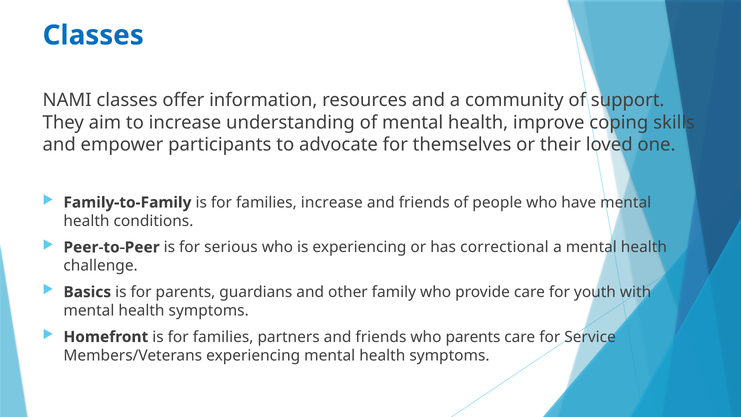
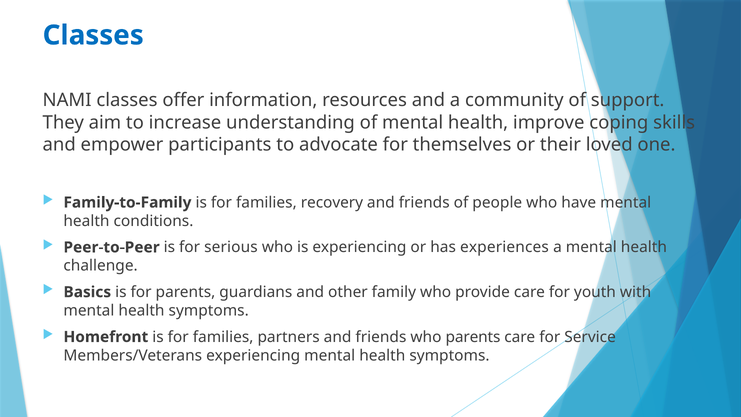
families increase: increase -> recovery
correctional: correctional -> experiences
